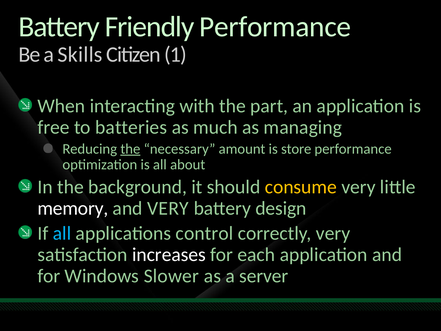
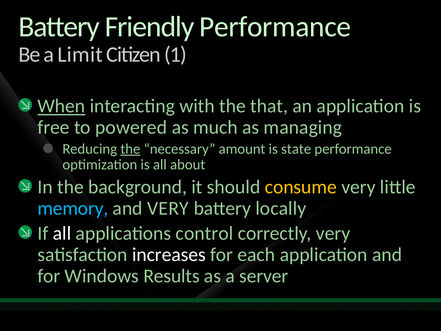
Skills: Skills -> Limit
When underline: none -> present
part: part -> that
batteries: batteries -> powered
store: store -> state
memory colour: white -> light blue
design: design -> locally
all at (62, 233) colour: light blue -> white
Slower: Slower -> Results
